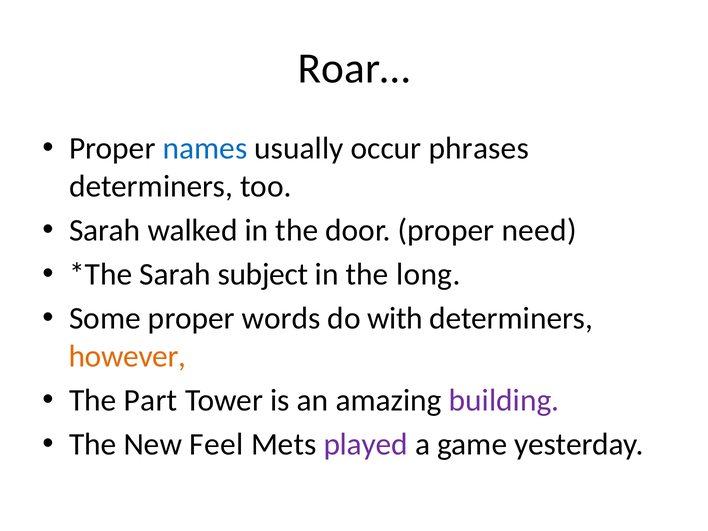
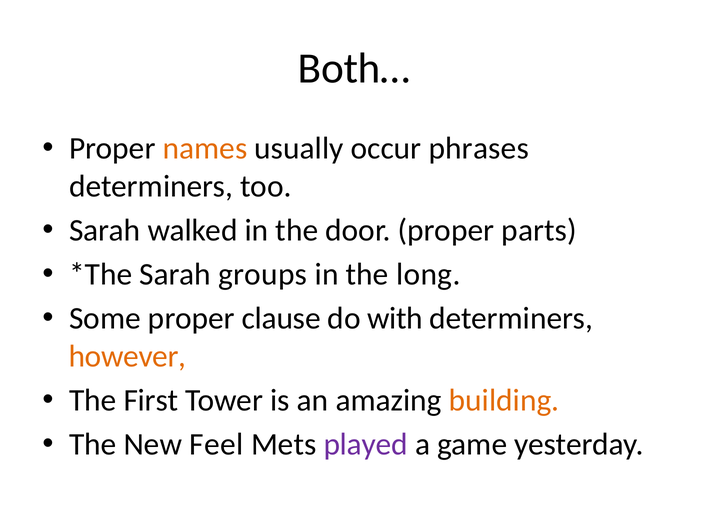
Roar…: Roar… -> Both…
names colour: blue -> orange
need: need -> parts
subject: subject -> groups
words: words -> clause
Part: Part -> First
building colour: purple -> orange
